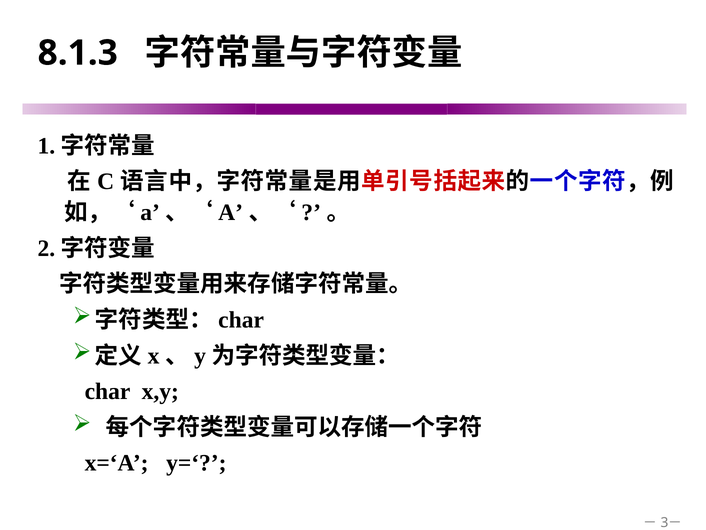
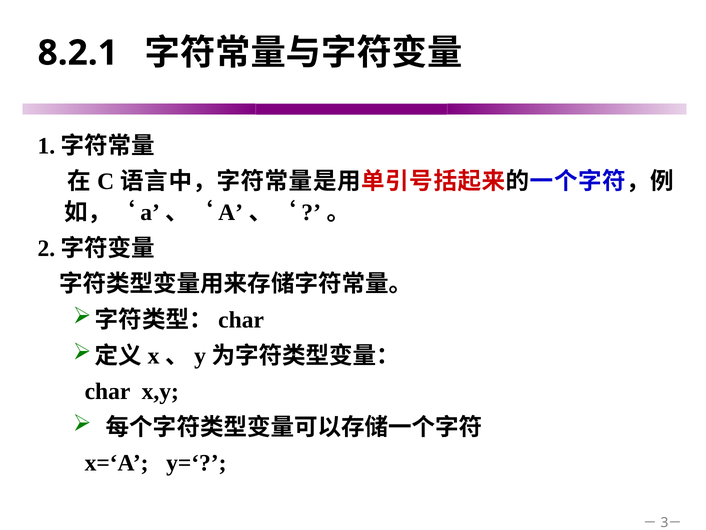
8.1.3: 8.1.3 -> 8.2.1
